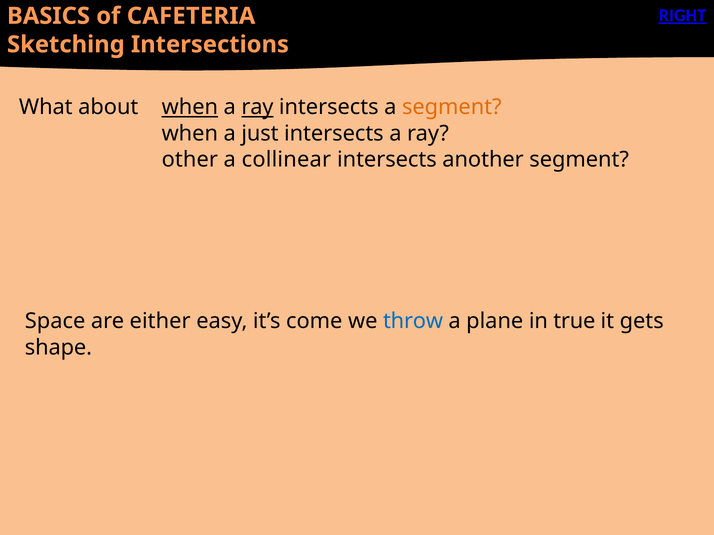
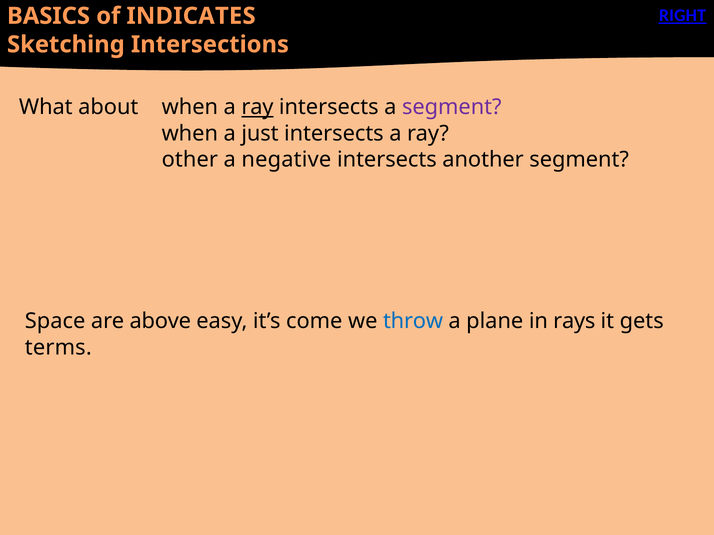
CAFETERIA: CAFETERIA -> INDICATES
when at (190, 107) underline: present -> none
segment at (452, 107) colour: orange -> purple
collinear: collinear -> negative
either: either -> above
true: true -> rays
shape: shape -> terms
